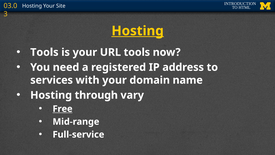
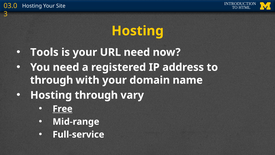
Hosting at (138, 31) underline: present -> none
URL tools: tools -> need
services at (52, 80): services -> through
